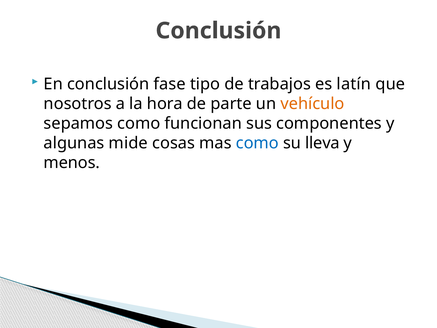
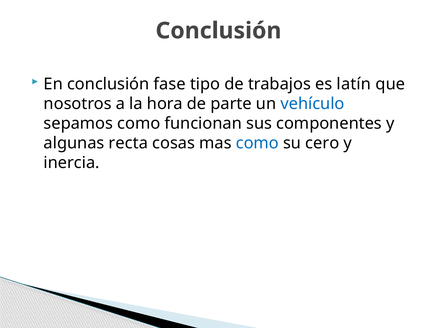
vehículo colour: orange -> blue
mide: mide -> recta
lleva: lleva -> cero
menos: menos -> inercia
